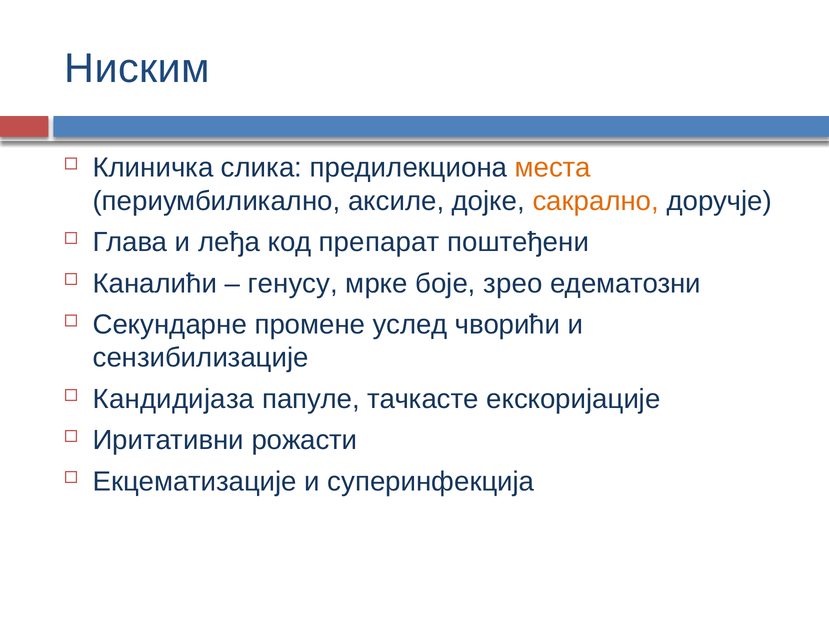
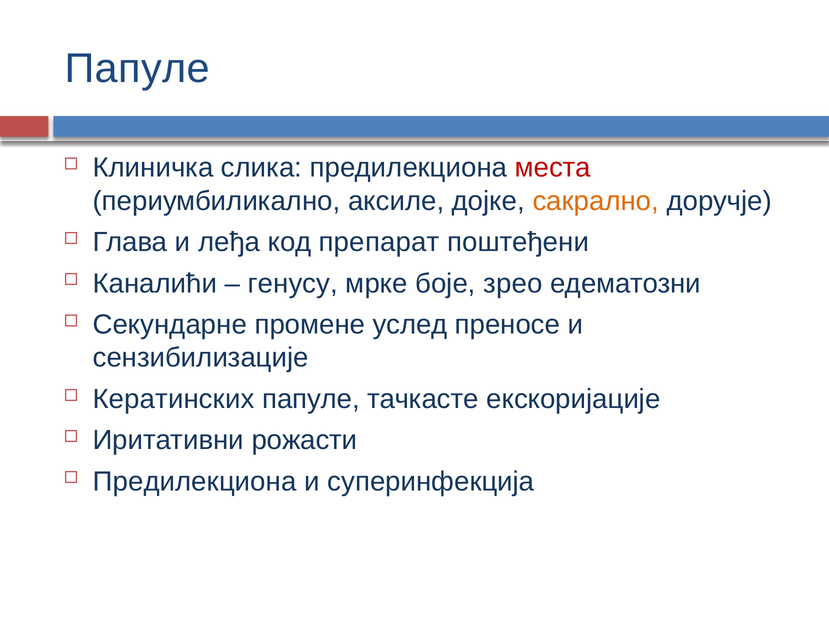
Ниским at (137, 69): Ниским -> Папуле
места colour: orange -> red
чворићи: чворићи -> преносе
Кандидијаза: Кандидијаза -> Кератинских
Екцематизације at (195, 481): Екцематизације -> Предилекциона
